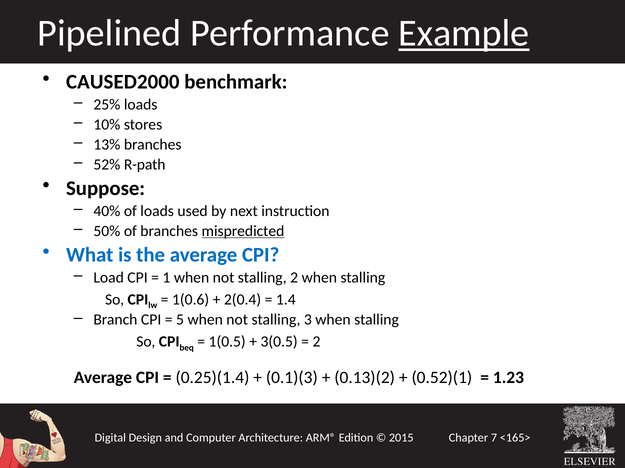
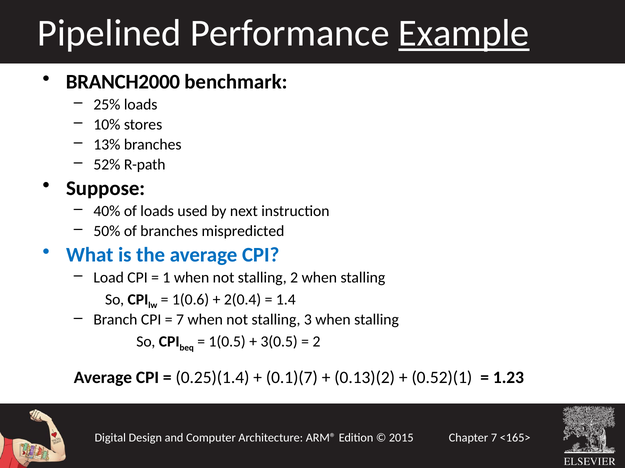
CAUSED2000: CAUSED2000 -> BRANCH2000
mispredicted underline: present -> none
5 at (180, 320): 5 -> 7
0.1)(3: 0.1)(3 -> 0.1)(7
